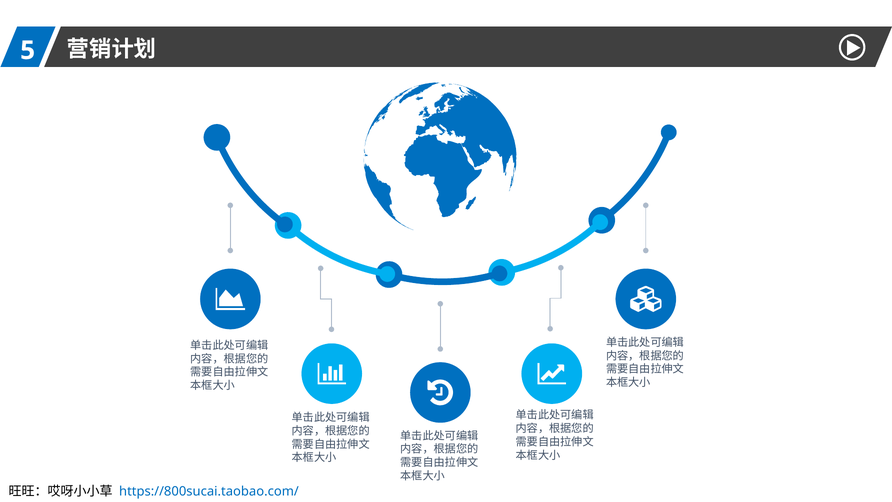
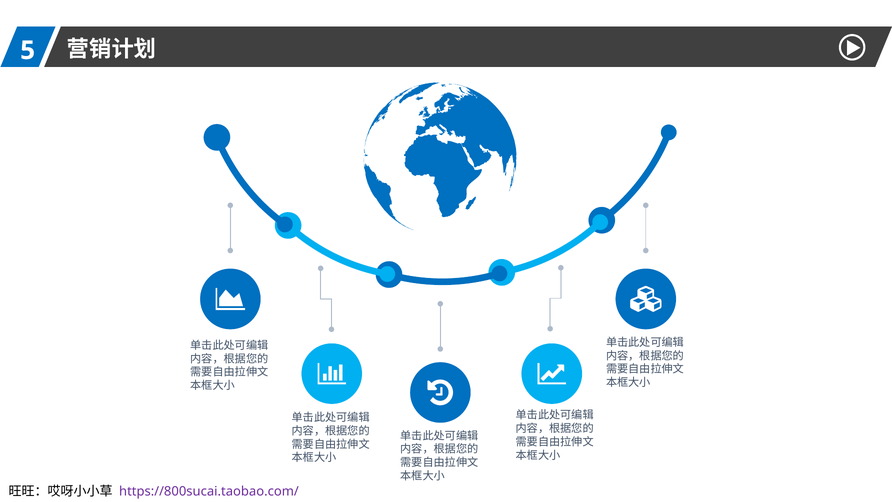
https://800sucai.taobao.com/ colour: blue -> purple
